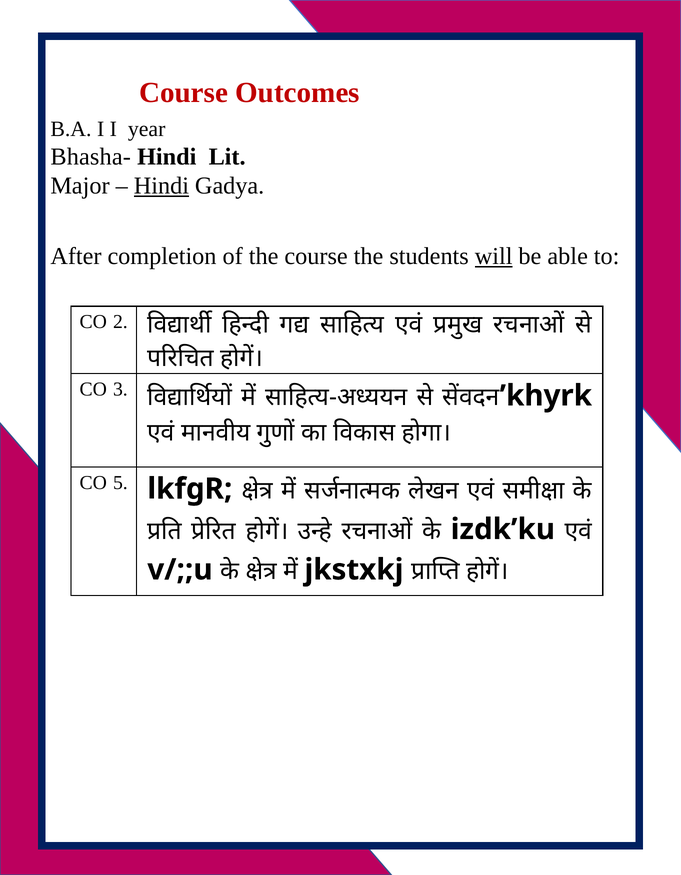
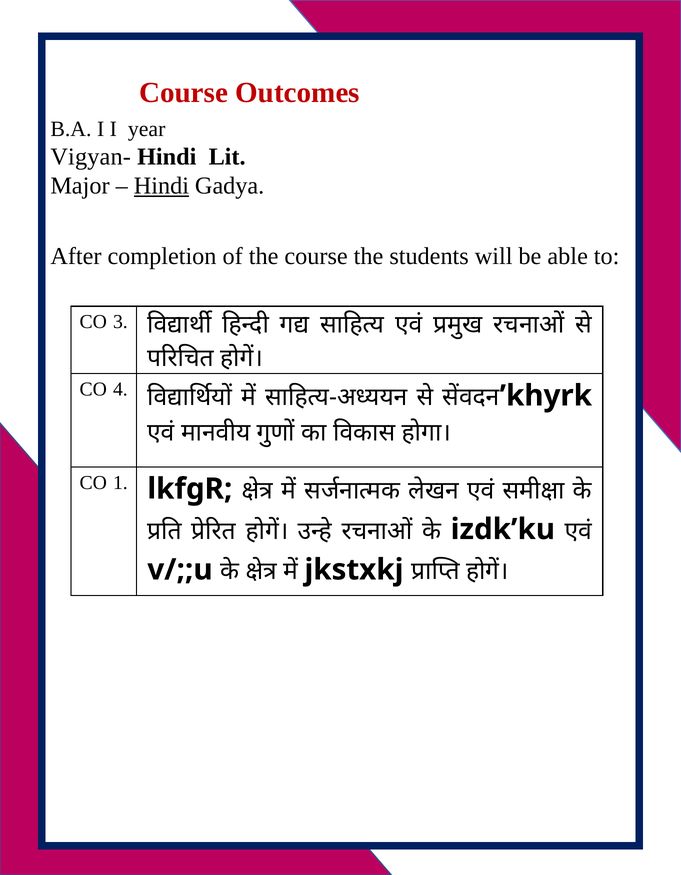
Bhasha-: Bhasha- -> Vigyan-
will underline: present -> none
2: 2 -> 3
3: 3 -> 4
5: 5 -> 1
